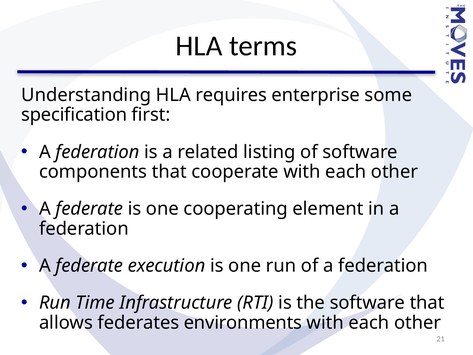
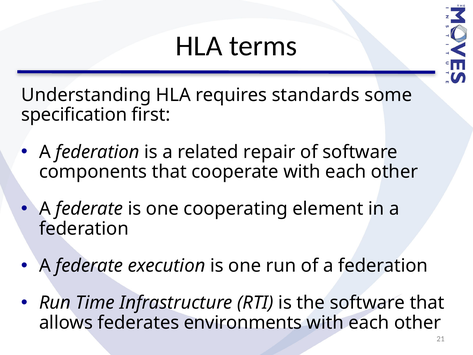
enterprise: enterprise -> standards
listing: listing -> repair
